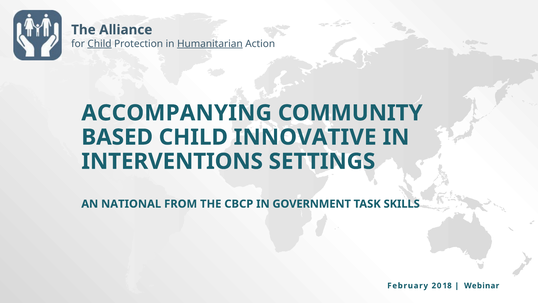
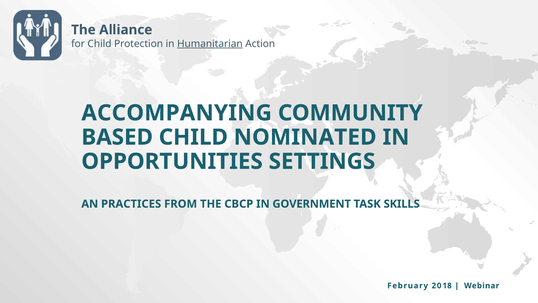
Child at (100, 44) underline: present -> none
INNOVATIVE: INNOVATIVE -> NOMINATED
INTERVENTIONS: INTERVENTIONS -> OPPORTUNITIES
NATIONAL: NATIONAL -> PRACTICES
